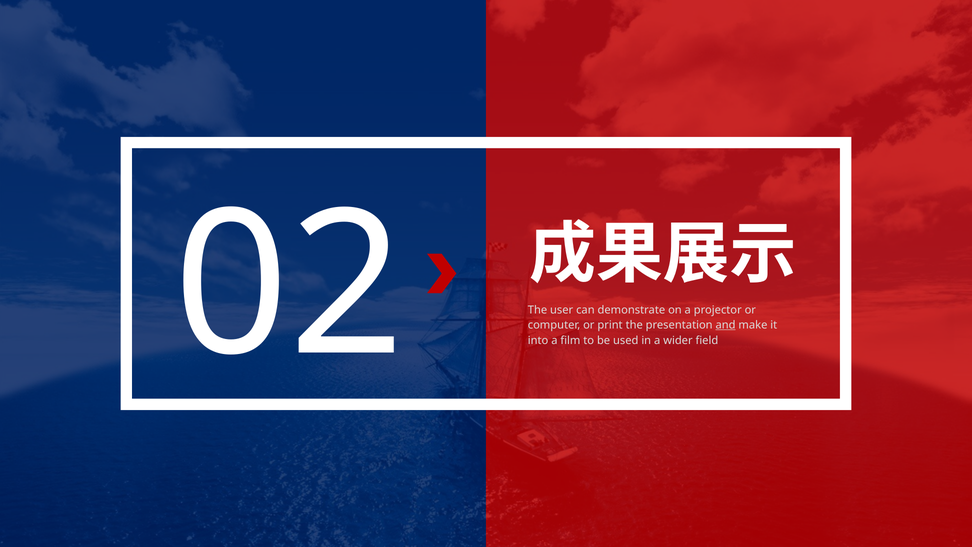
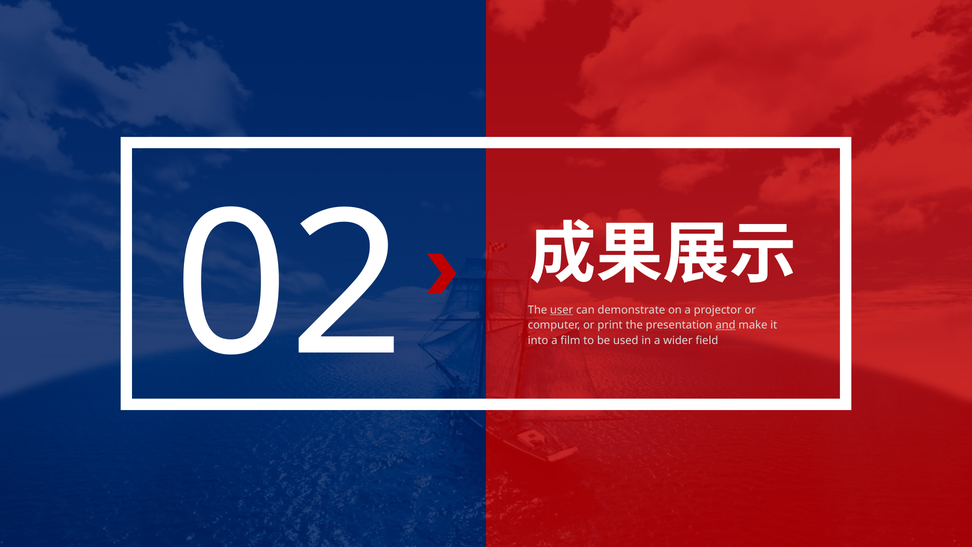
user underline: none -> present
